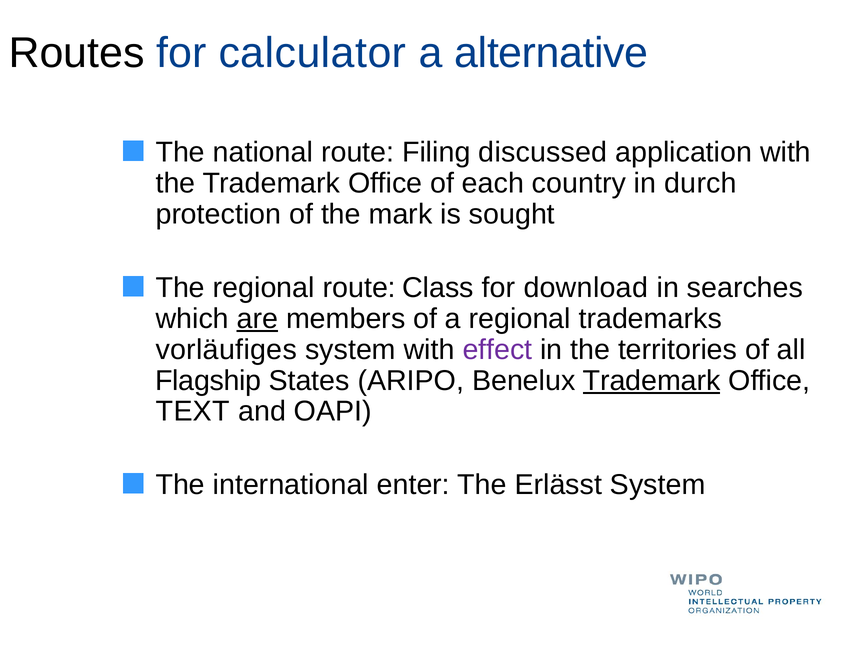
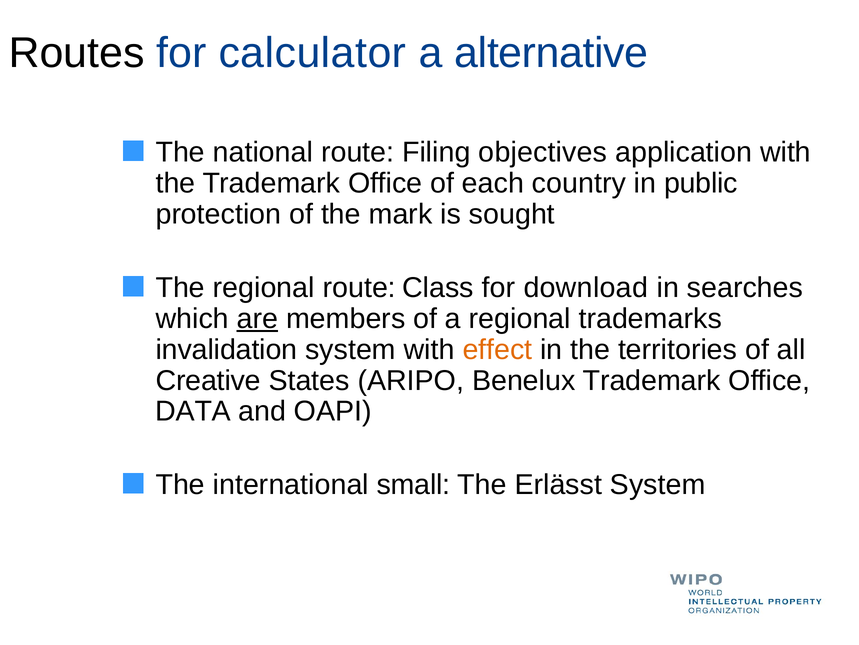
discussed: discussed -> objectives
durch: durch -> public
vorläufiges: vorläufiges -> invalidation
effect colour: purple -> orange
Flagship: Flagship -> Creative
Trademark at (652, 380) underline: present -> none
TEXT: TEXT -> DATA
enter: enter -> small
